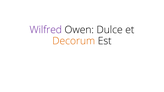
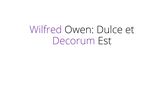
Decorum colour: orange -> purple
